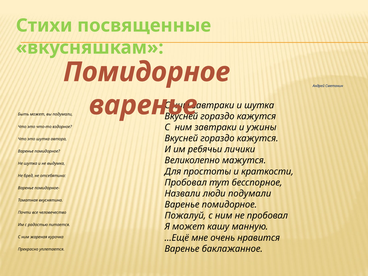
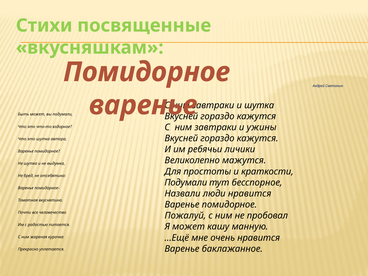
Пробовал at (186, 183): Пробовал -> Подумали
люди подумали: подумали -> нравится
